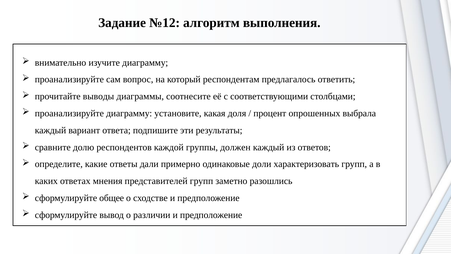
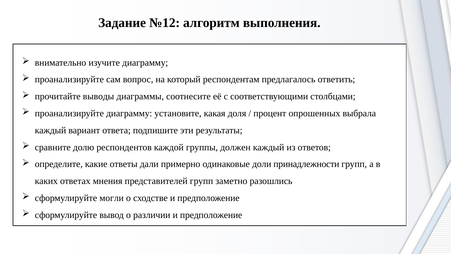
характеризовать: характеризовать -> принадлежности
общее: общее -> могли
